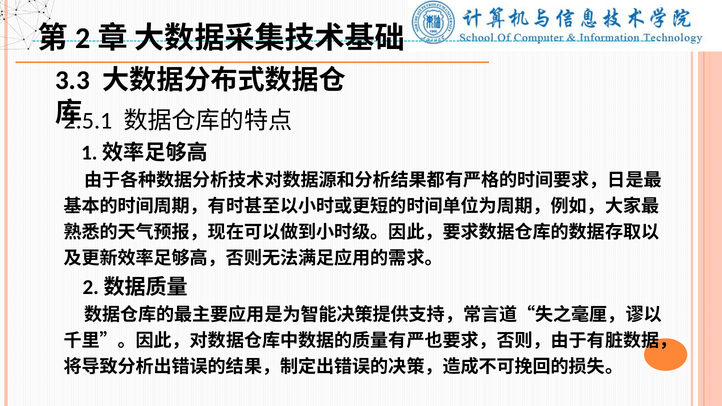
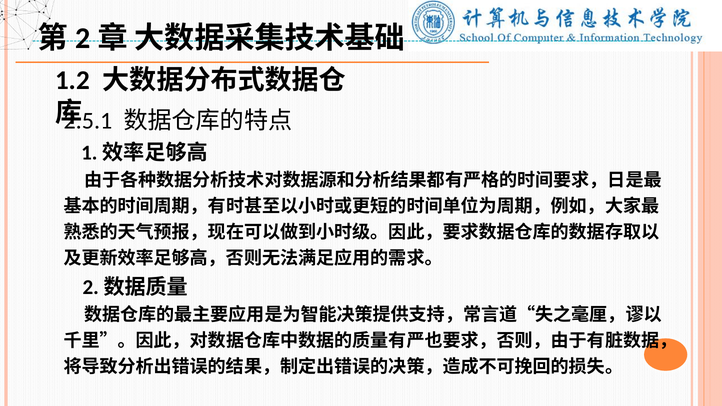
3.3: 3.3 -> 1.2
